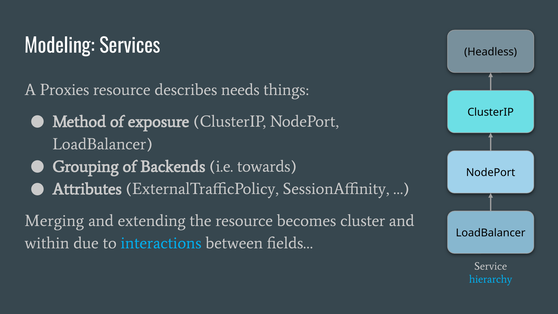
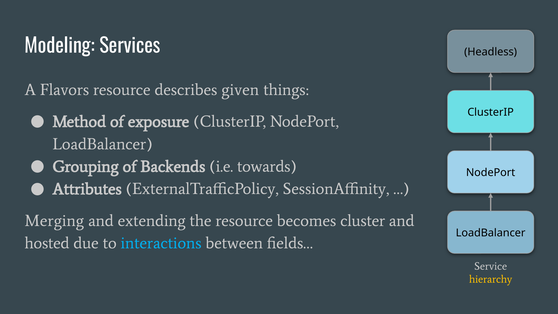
Proxies: Proxies -> Flavors
needs: needs -> given
within: within -> hosted
hierarchy colour: light blue -> yellow
